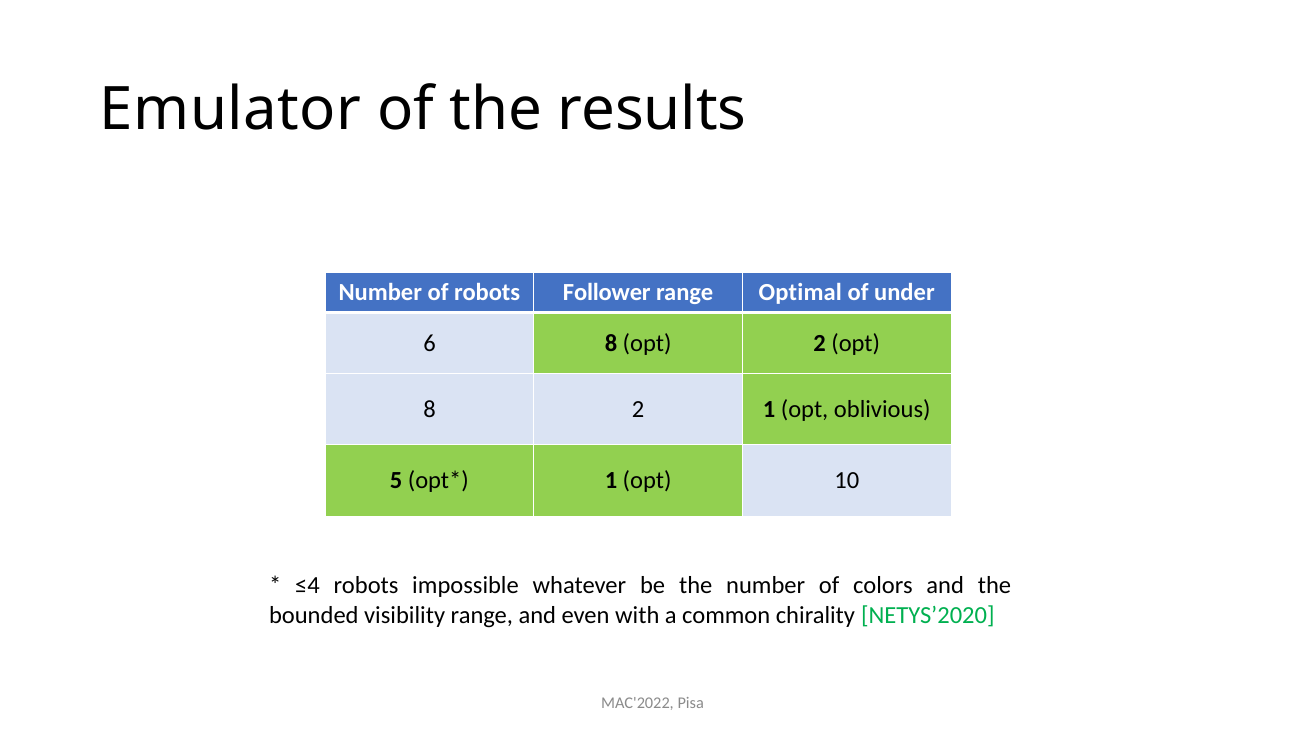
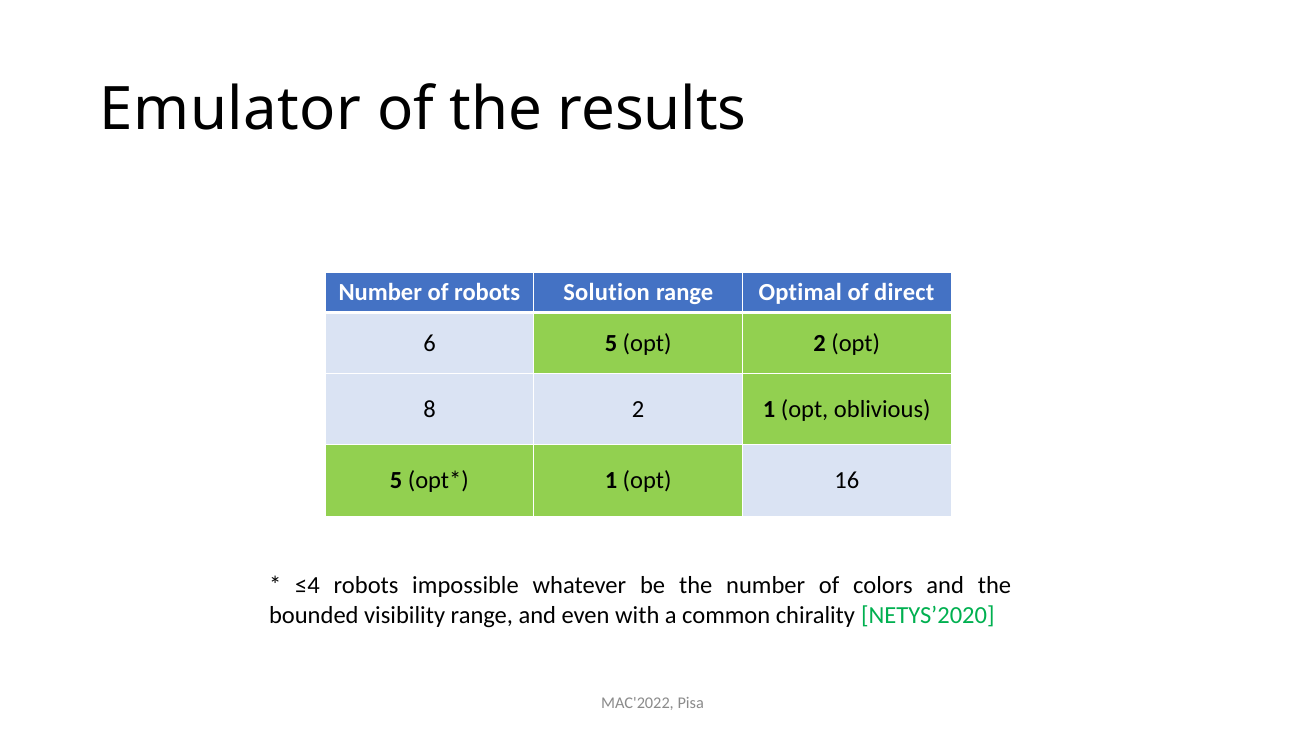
Follower: Follower -> Solution
under: under -> direct
6 8: 8 -> 5
10: 10 -> 16
